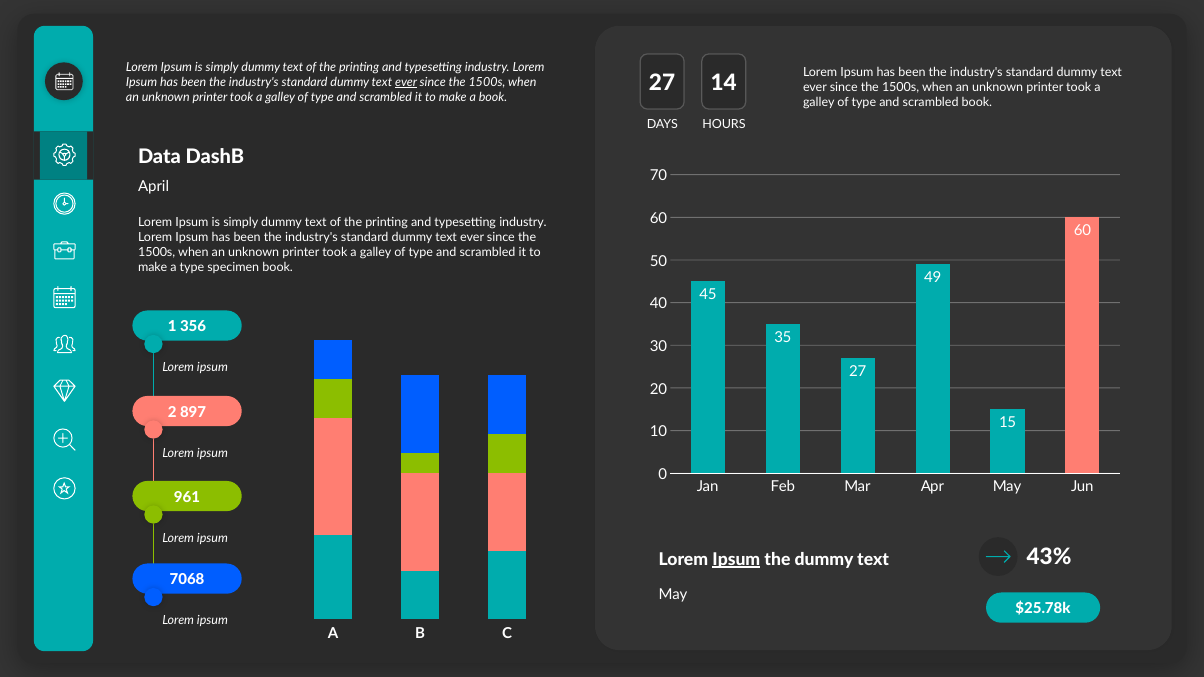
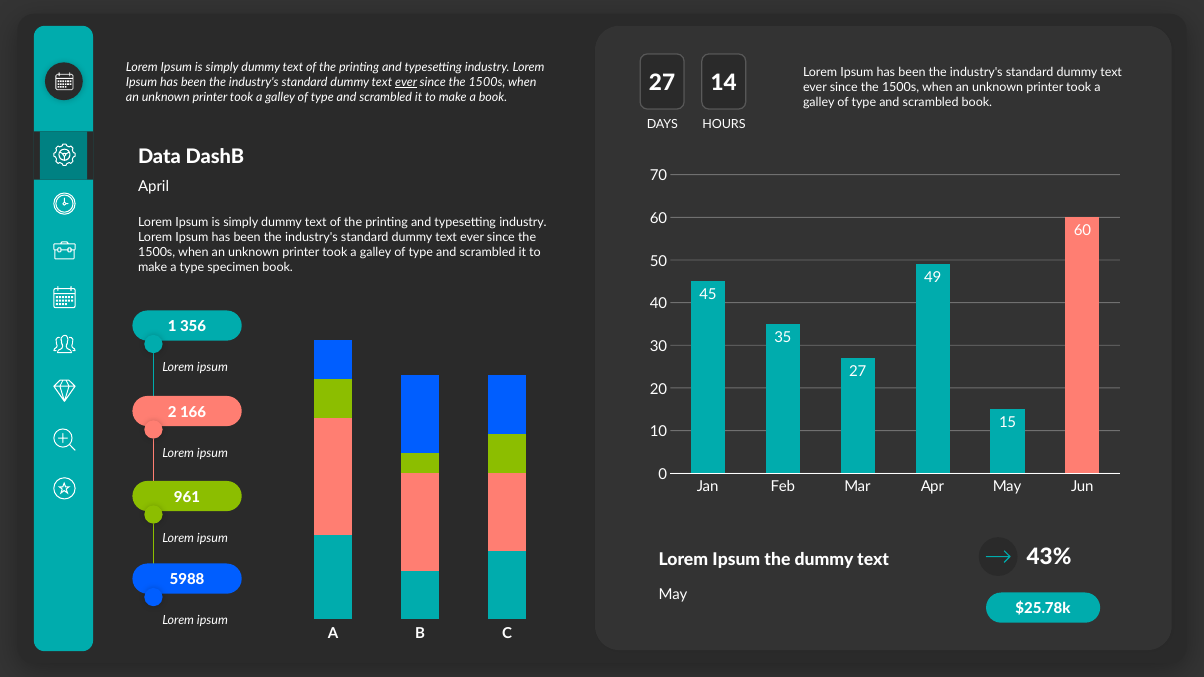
897: 897 -> 166
Ipsum at (736, 560) underline: present -> none
7068: 7068 -> 5988
